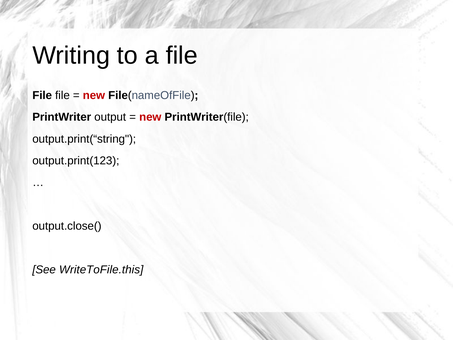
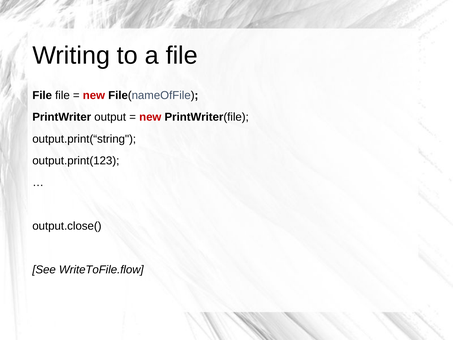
WriteToFile.this: WriteToFile.this -> WriteToFile.flow
